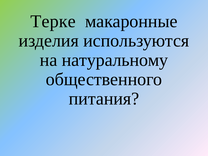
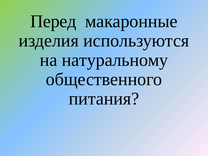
Терке: Терке -> Перед
